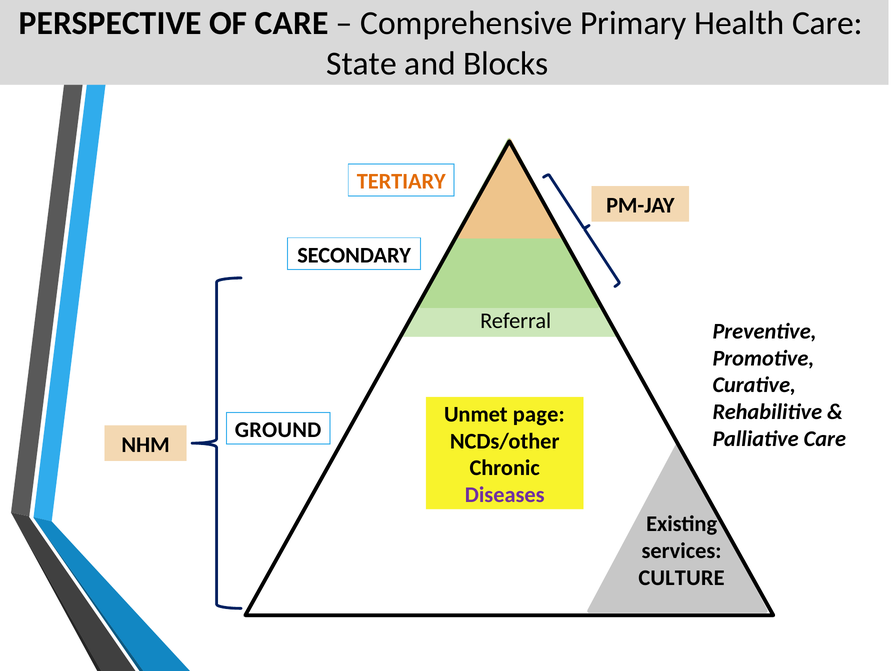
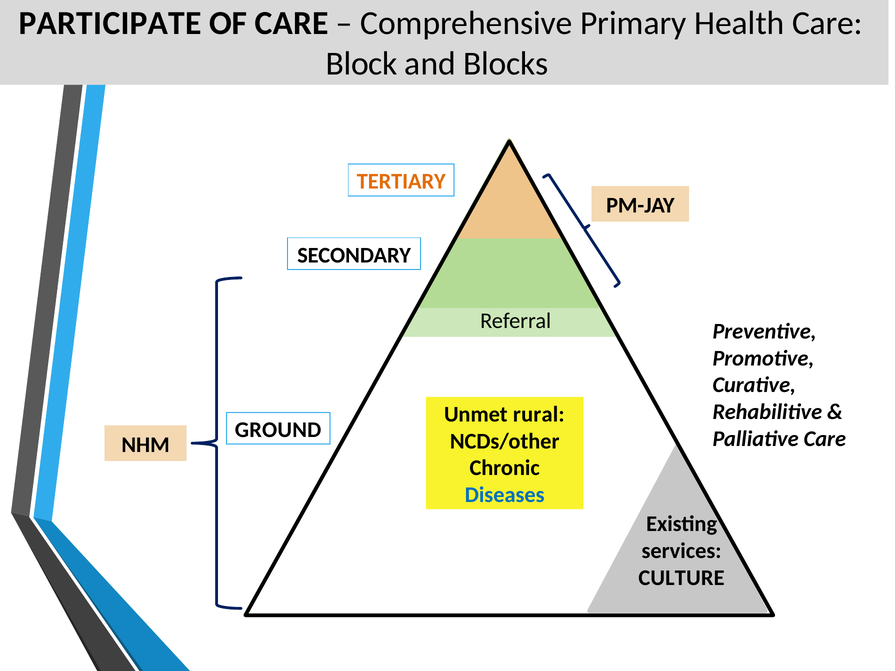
PERSPECTIVE: PERSPECTIVE -> PARTICIPATE
State: State -> Block
page: page -> rural
Diseases colour: purple -> blue
